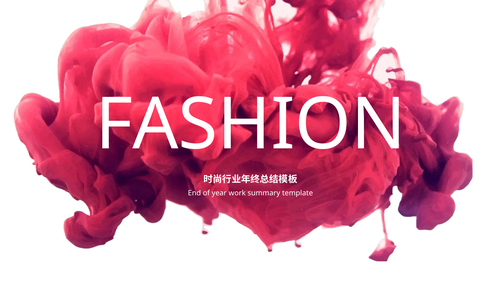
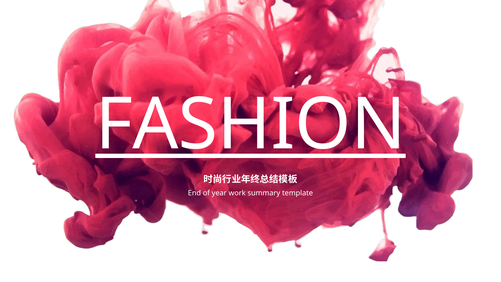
FASHION underline: none -> present
